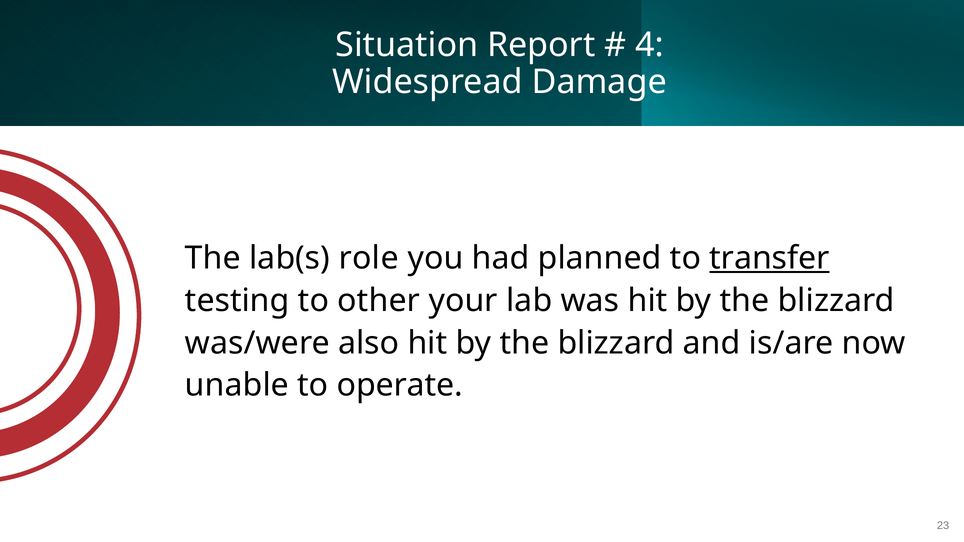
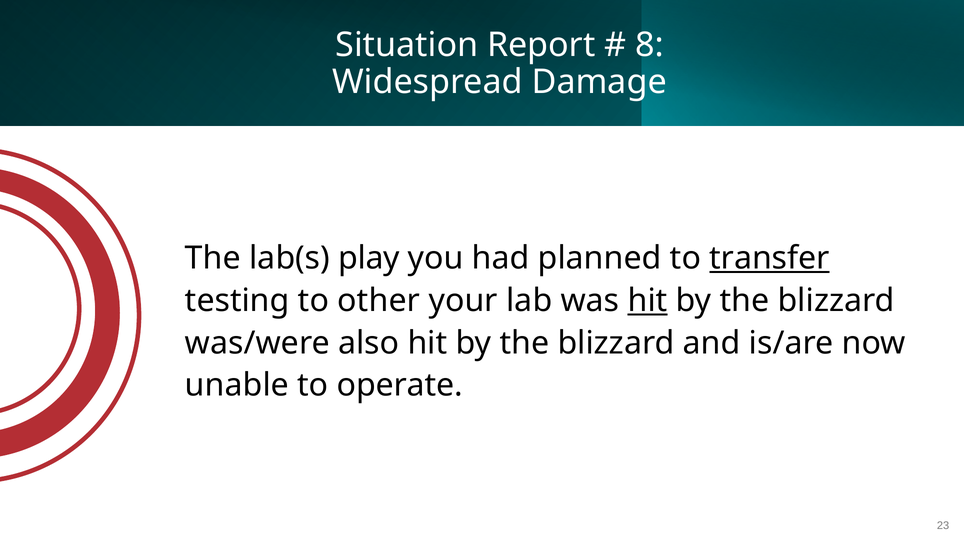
4: 4 -> 8
role: role -> play
hit at (648, 301) underline: none -> present
